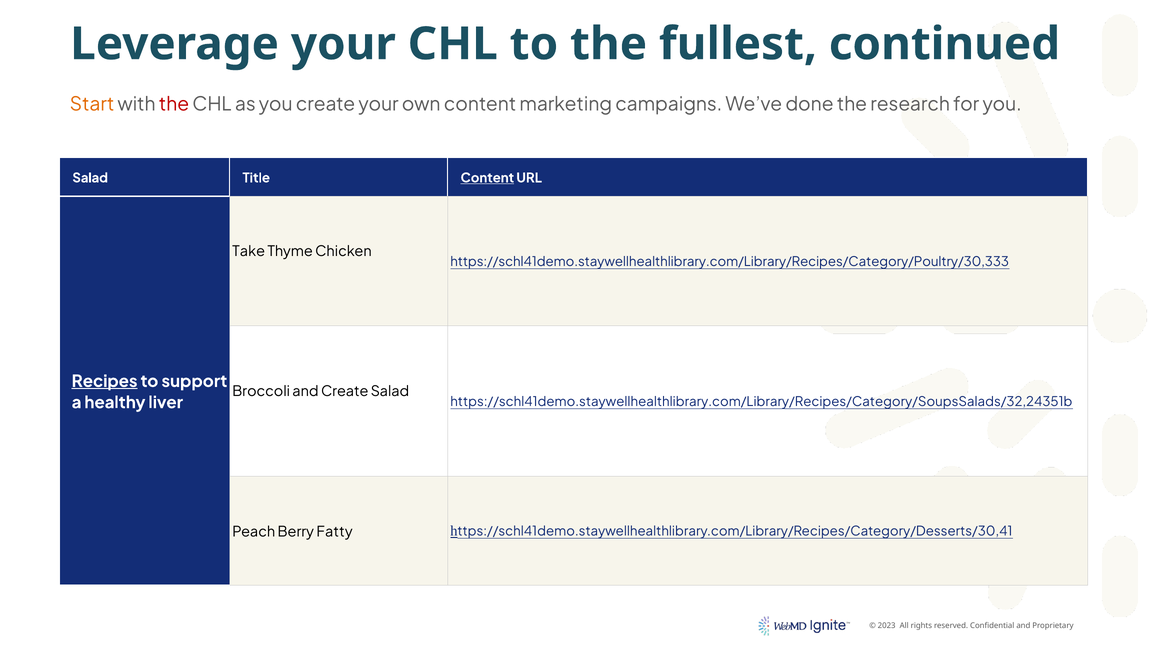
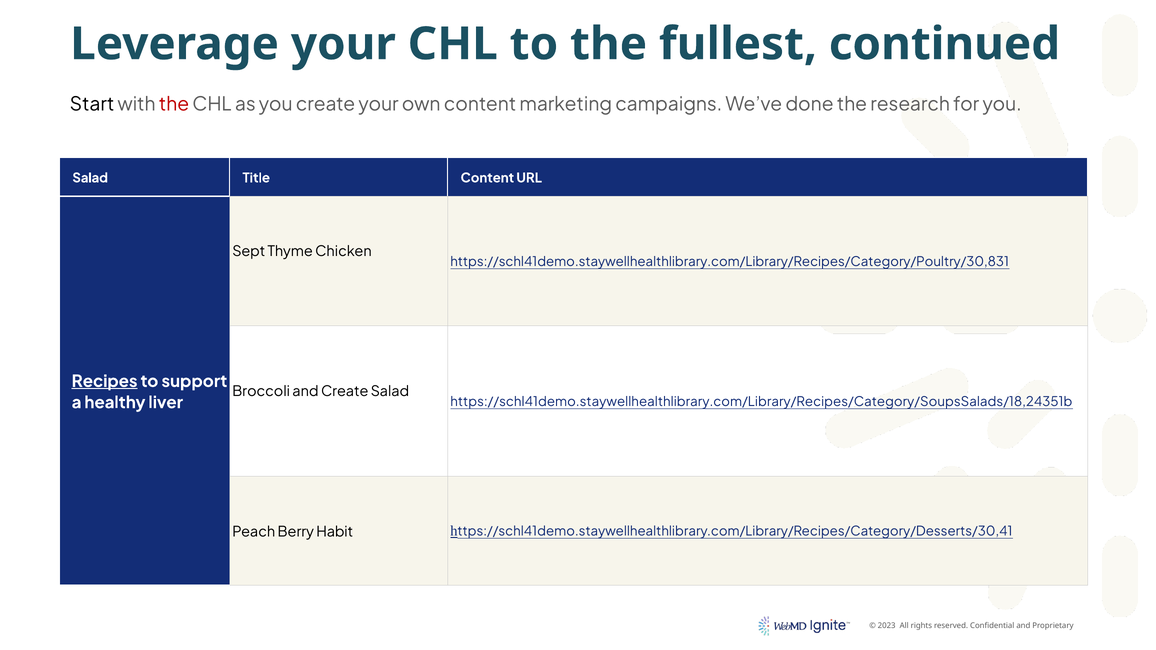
Start colour: orange -> black
Content at (487, 178) underline: present -> none
Take: Take -> Sept
https://schl41demo.staywellhealthlibrary.com/Library/Recipes/Category/Poultry/30,333: https://schl41demo.staywellhealthlibrary.com/Library/Recipes/Category/Poultry/30,333 -> https://schl41demo.staywellhealthlibrary.com/Library/Recipes/Category/Poultry/30,831
https://schl41demo.staywellhealthlibrary.com/Library/Recipes/Category/SoupsSalads/32,24351b: https://schl41demo.staywellhealthlibrary.com/Library/Recipes/Category/SoupsSalads/32,24351b -> https://schl41demo.staywellhealthlibrary.com/Library/Recipes/Category/SoupsSalads/18,24351b
Fatty: Fatty -> Habit
